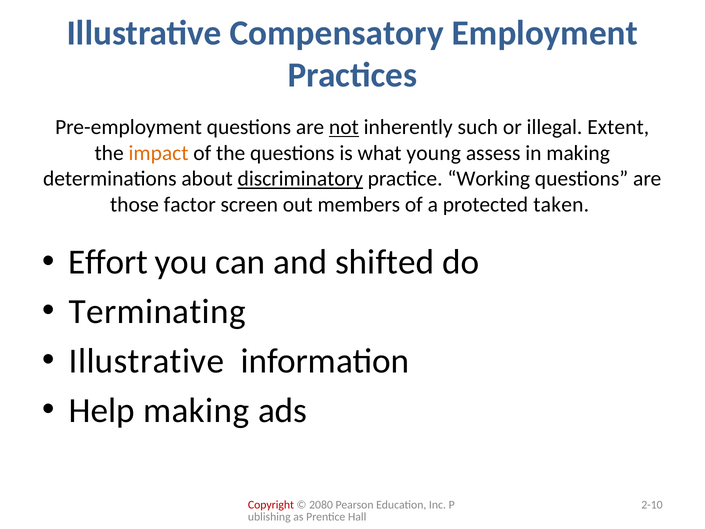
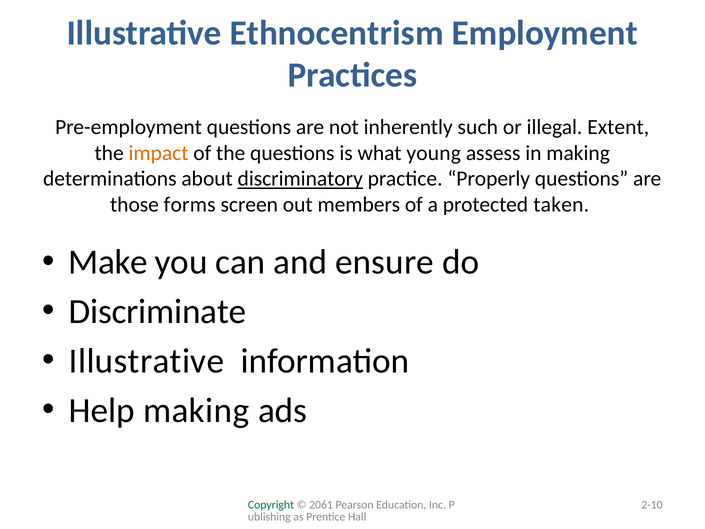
Compensatory: Compensatory -> Ethnocentrism
not underline: present -> none
Working: Working -> Properly
factor: factor -> forms
Effort: Effort -> Make
shifted: shifted -> ensure
Terminating: Terminating -> Discriminate
Copyright colour: red -> green
2080: 2080 -> 2061
